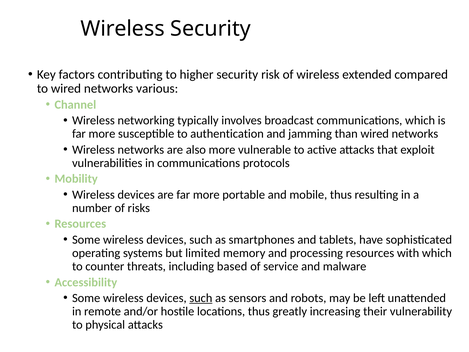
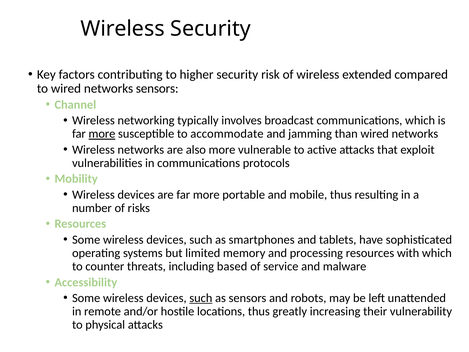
networks various: various -> sensors
more at (102, 134) underline: none -> present
authentication: authentication -> accommodate
